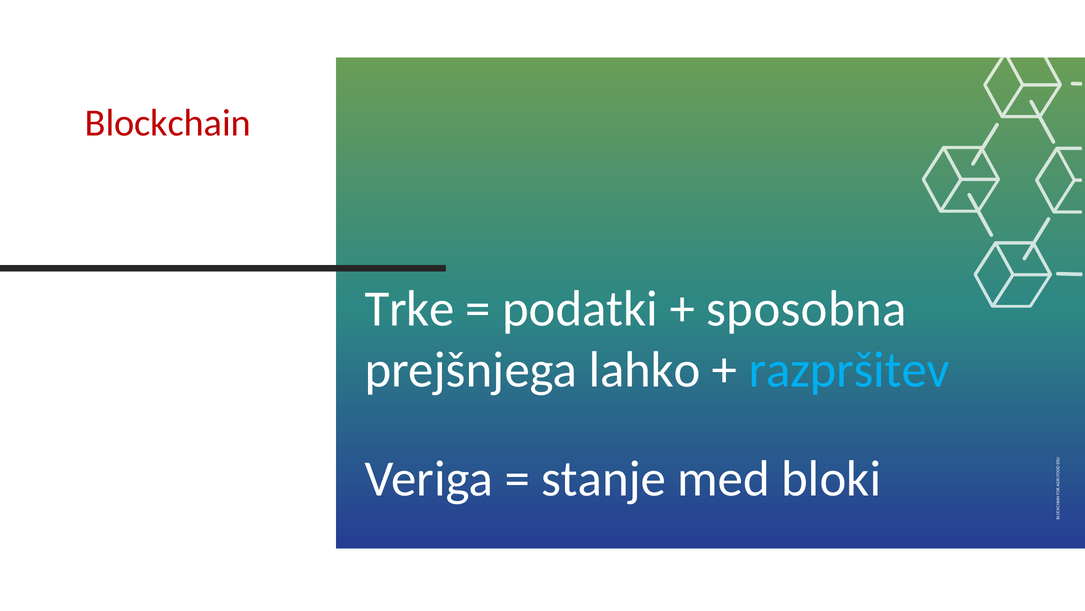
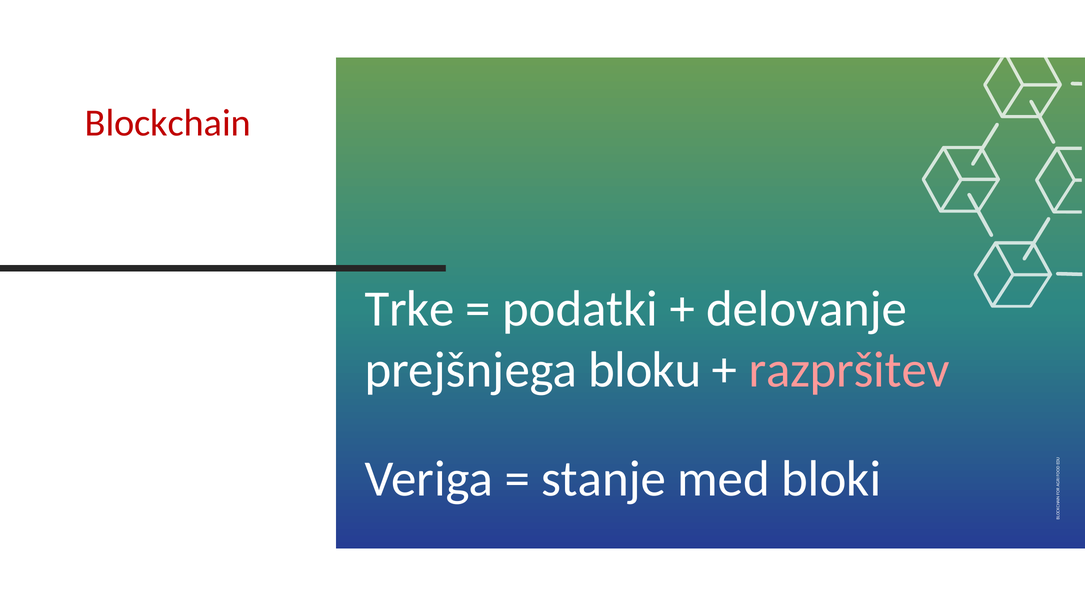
sposobna: sposobna -> delovanje
lahko: lahko -> bloku
razpršitev colour: light blue -> pink
